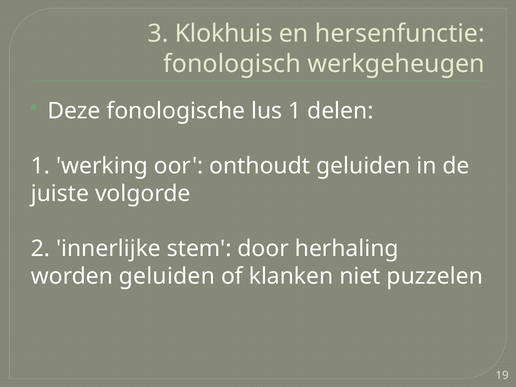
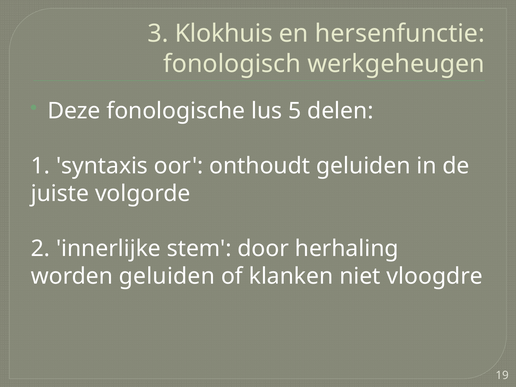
lus 1: 1 -> 5
werking: werking -> syntaxis
puzzelen: puzzelen -> vloogdre
